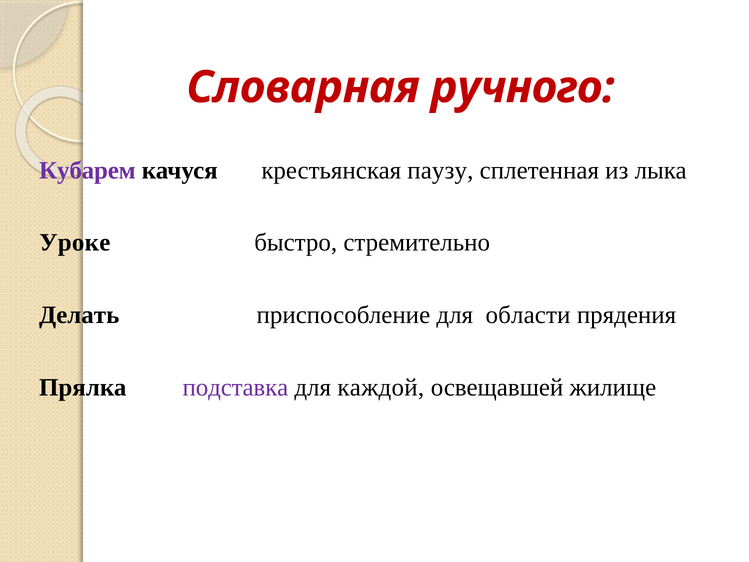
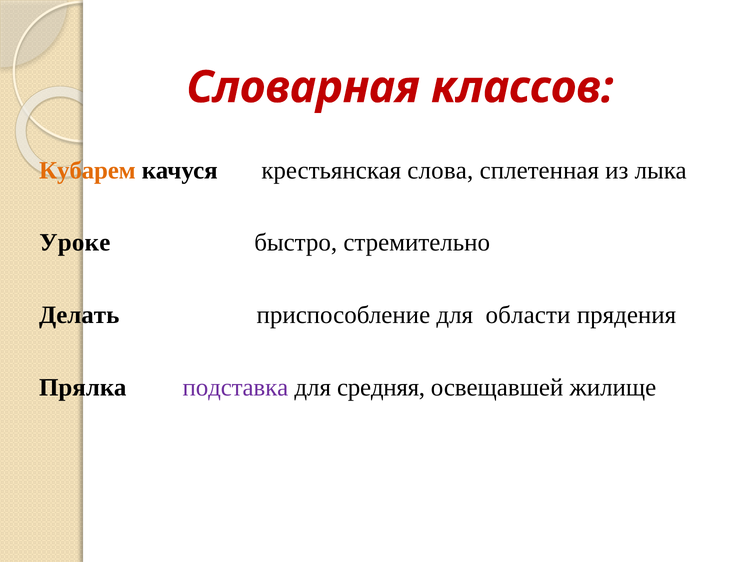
ручного: ручного -> классов
Кубарем colour: purple -> orange
паузу: паузу -> слова
каждой: каждой -> средняя
